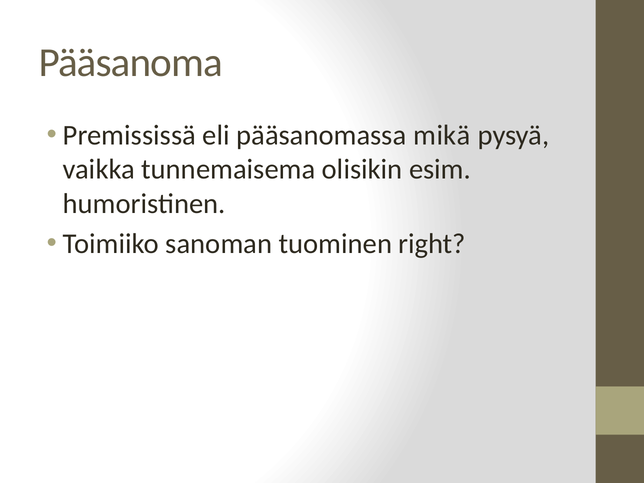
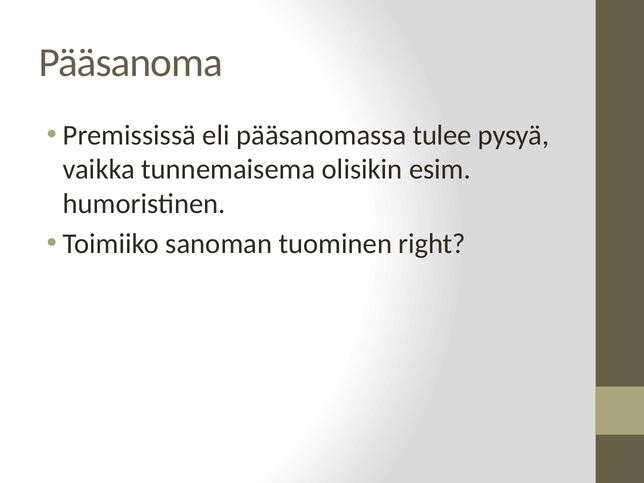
mikä: mikä -> tulee
